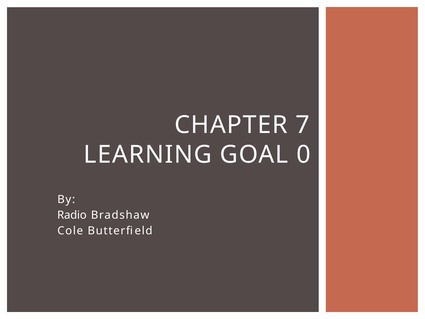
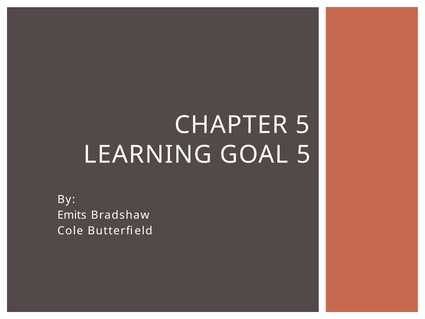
CHAPTER 7: 7 -> 5
GOAL 0: 0 -> 5
Radio: Radio -> Emits
